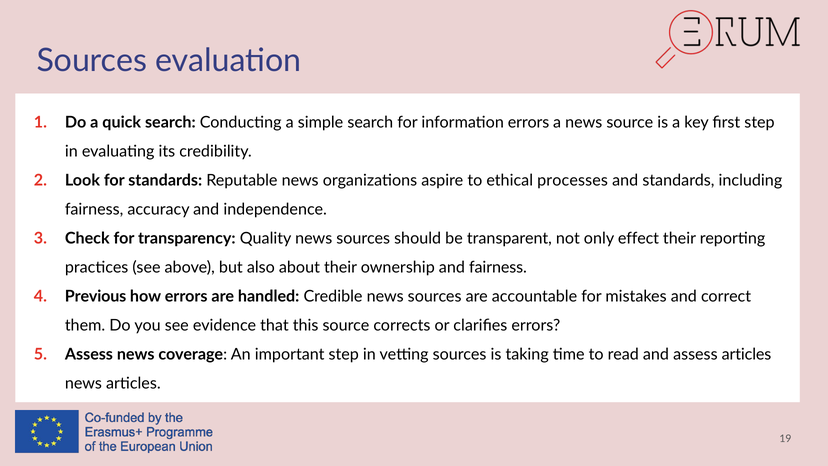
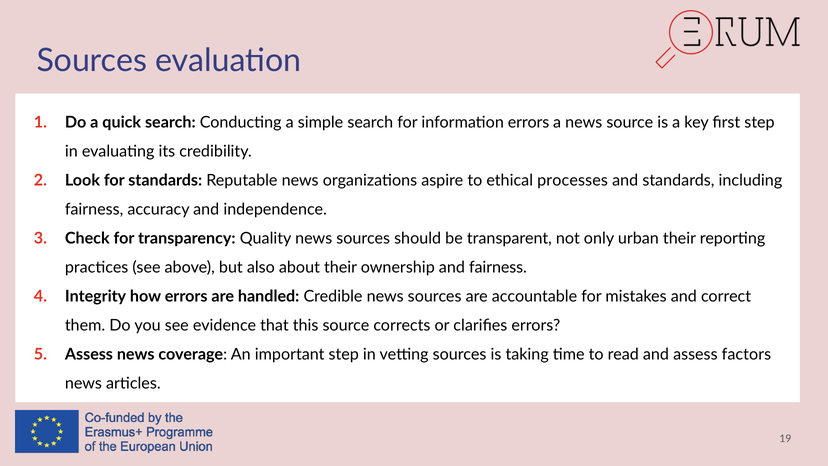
effect: effect -> urban
Previous: Previous -> Integrity
assess articles: articles -> factors
